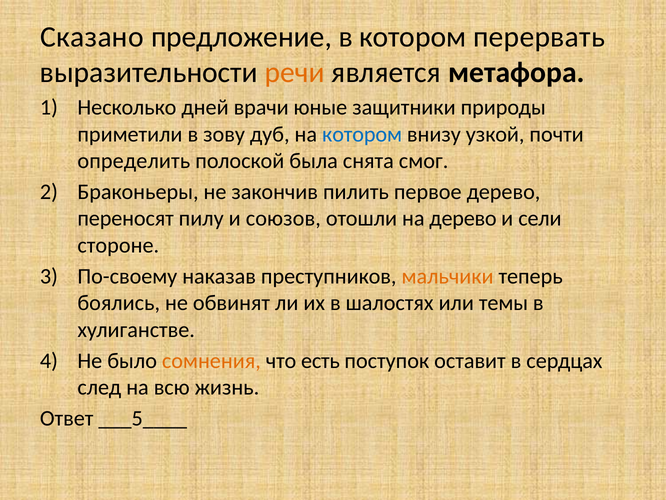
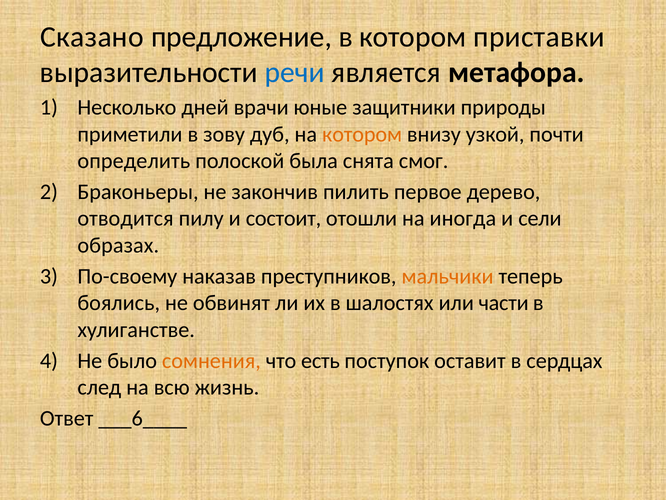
перервать: перервать -> приставки
речи colour: orange -> blue
котором at (362, 134) colour: blue -> orange
переносят: переносят -> отводится
союзов: союзов -> состоит
на дерево: дерево -> иногда
стороне: стороне -> образах
темы: темы -> части
___5____: ___5____ -> ___6____
